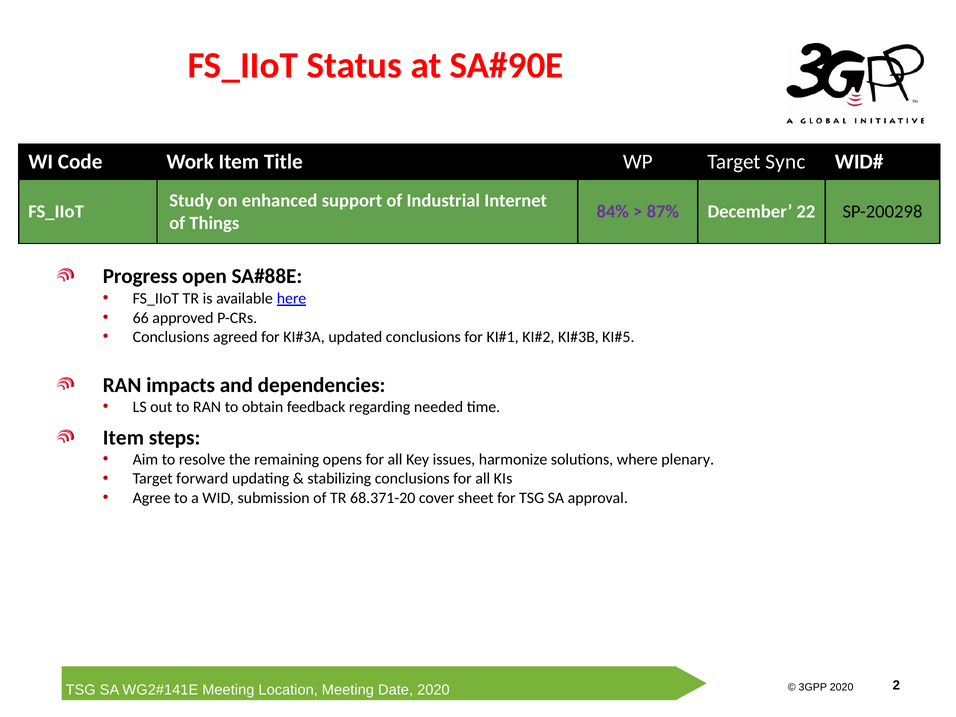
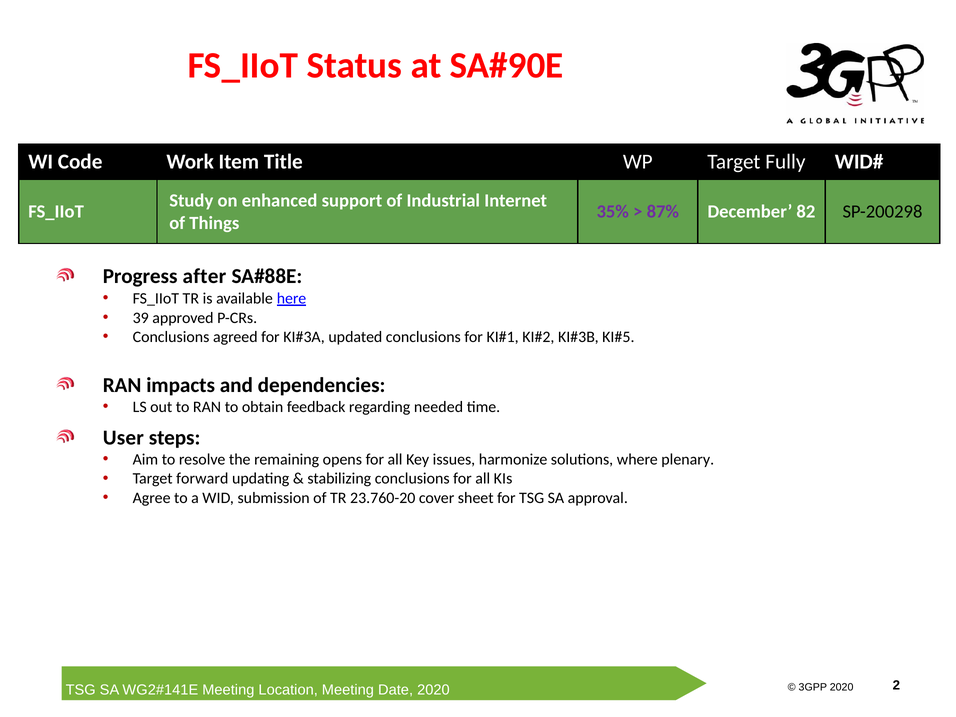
Sync: Sync -> Fully
84%: 84% -> 35%
22: 22 -> 82
open: open -> after
66: 66 -> 39
Item at (123, 438): Item -> User
68.371-20: 68.371-20 -> 23.760-20
